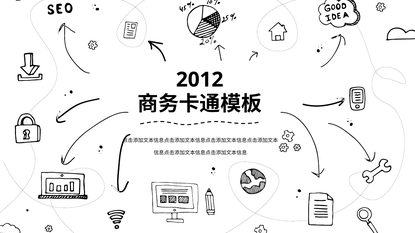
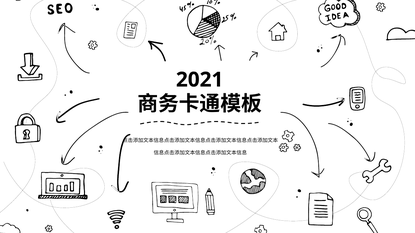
2012: 2012 -> 2021
